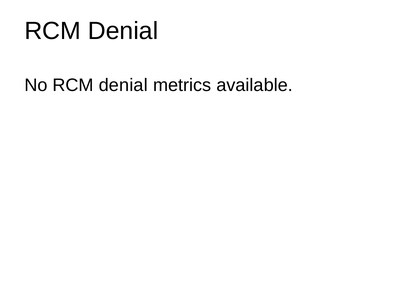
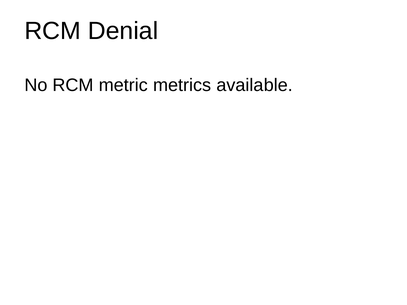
No RCM denial: denial -> metric
